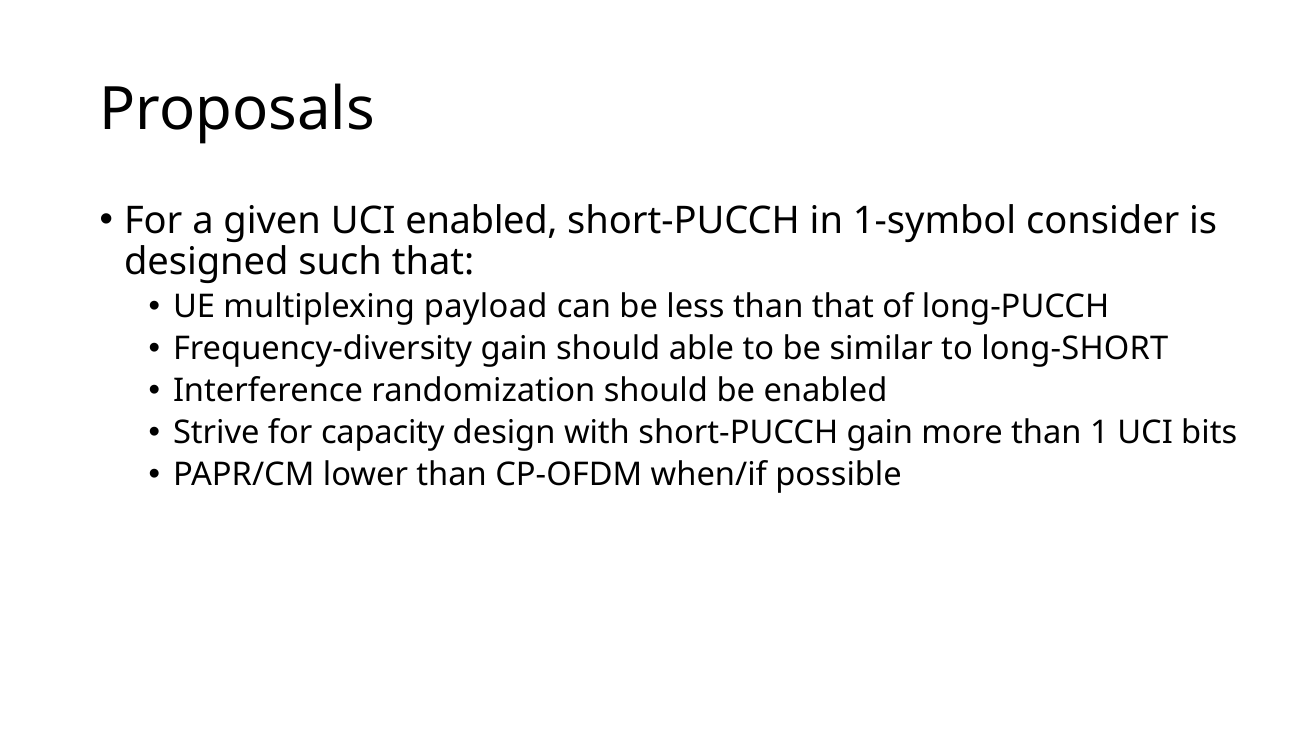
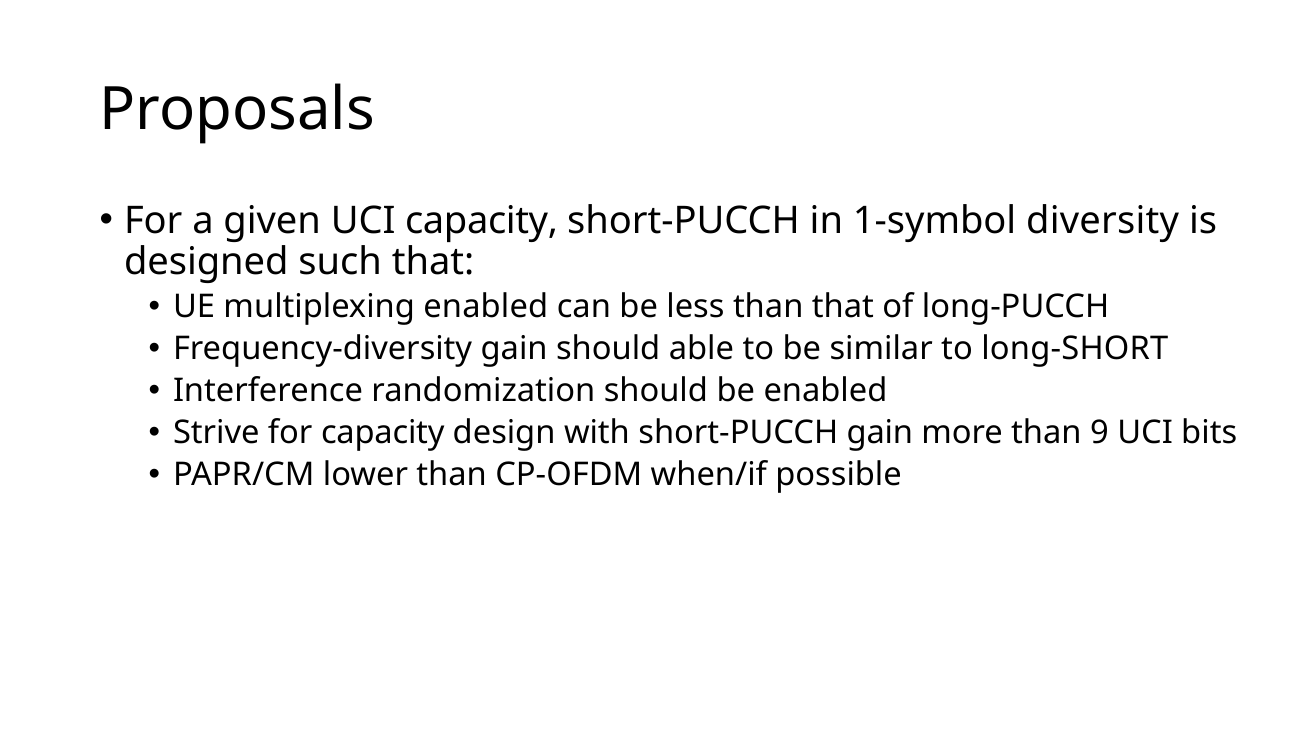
UCI enabled: enabled -> capacity
consider: consider -> diversity
multiplexing payload: payload -> enabled
1: 1 -> 9
